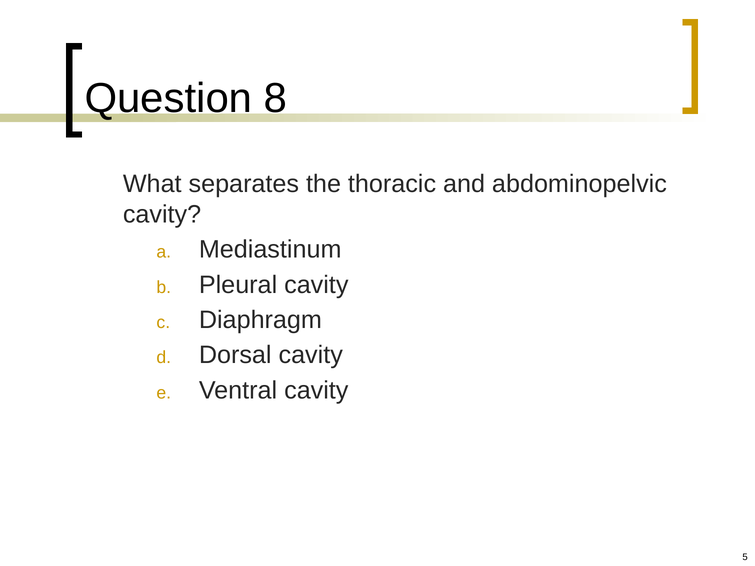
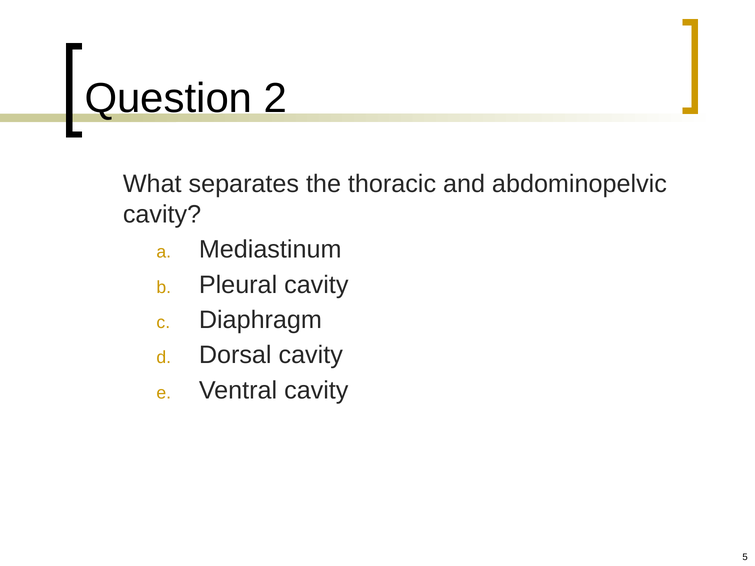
8: 8 -> 2
